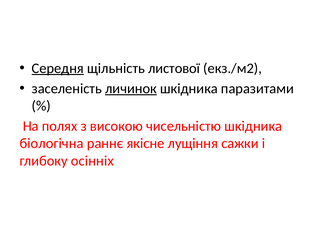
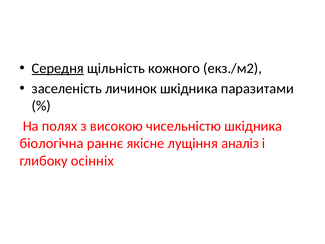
листової: листової -> кожного
личинок underline: present -> none
сажки: сажки -> аналіз
